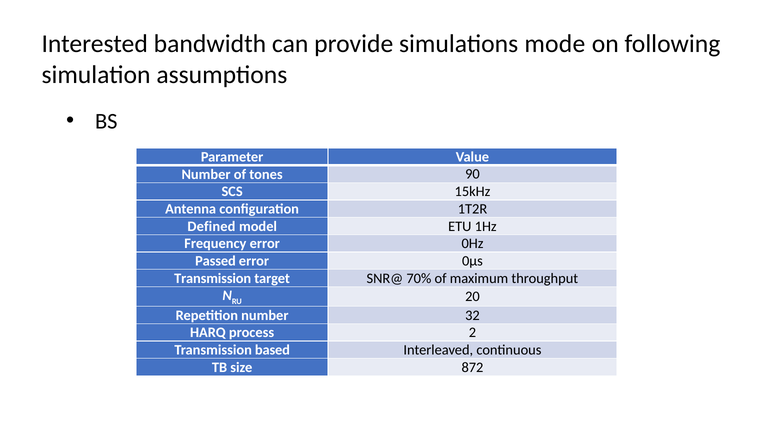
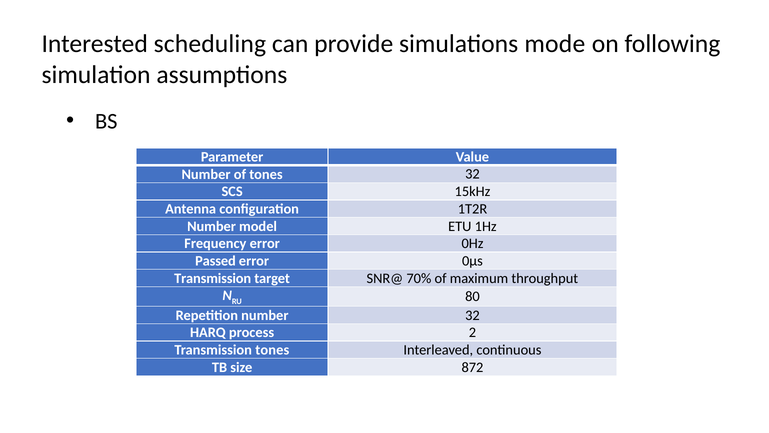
bandwidth: bandwidth -> scheduling
tones 90: 90 -> 32
Defined at (211, 226): Defined -> Number
20: 20 -> 80
Transmission based: based -> tones
